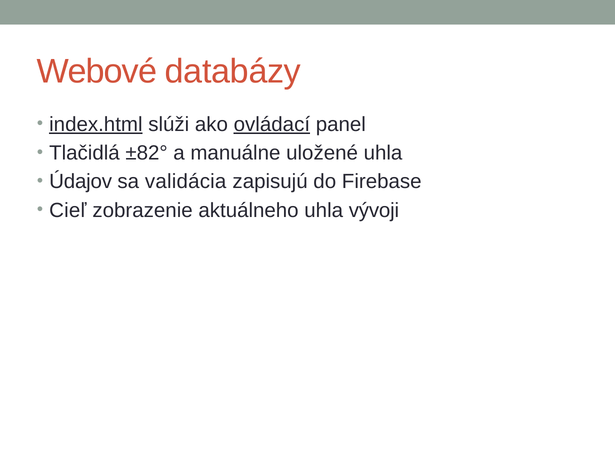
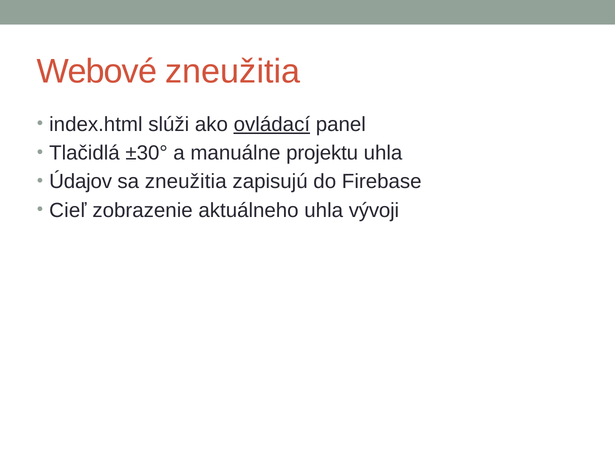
Webové databázy: databázy -> zneužitia
index.html underline: present -> none
±82°: ±82° -> ±30°
uložené: uložené -> projektu
sa validácia: validácia -> zneužitia
